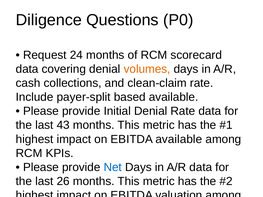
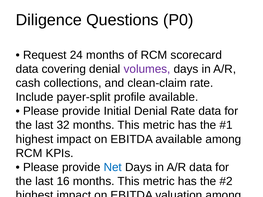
volumes colour: orange -> purple
based: based -> profile
43: 43 -> 32
26: 26 -> 16
